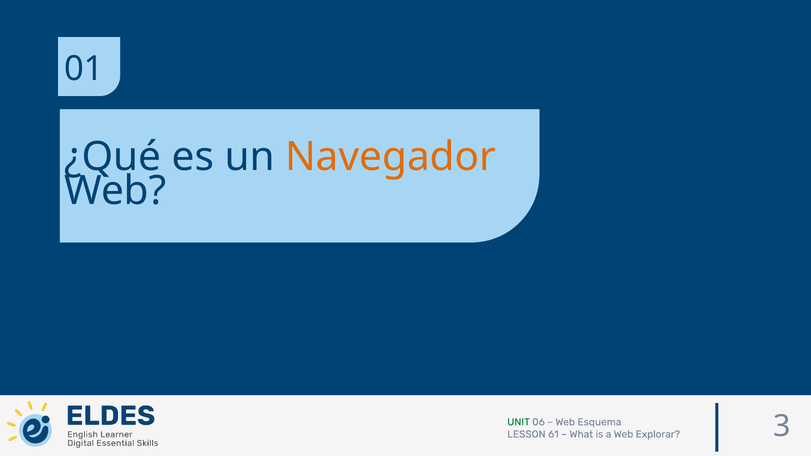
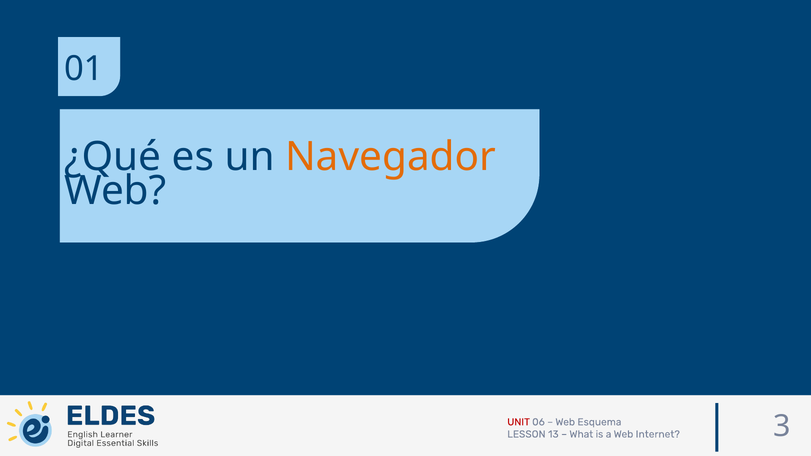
UNIT colour: green -> red
61: 61 -> 13
Explorar: Explorar -> Internet
